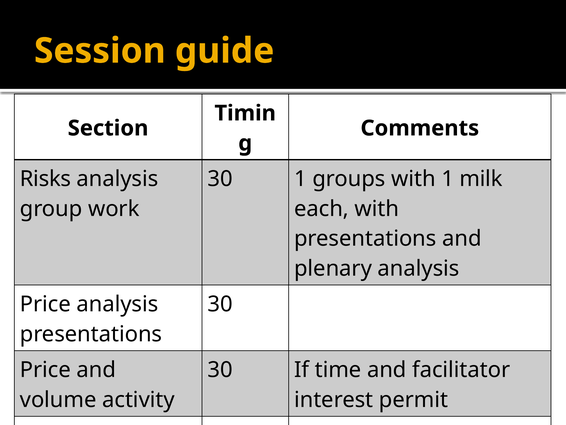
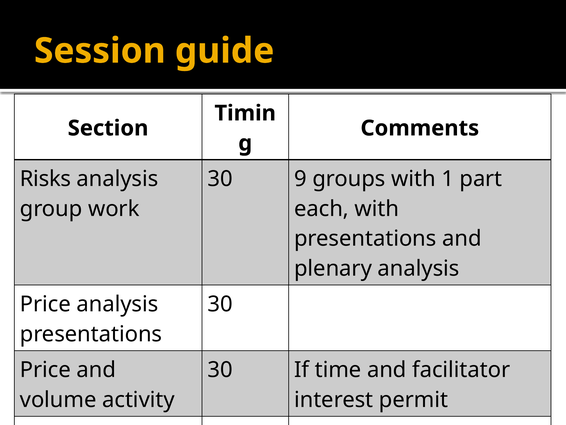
30 1: 1 -> 9
milk: milk -> part
